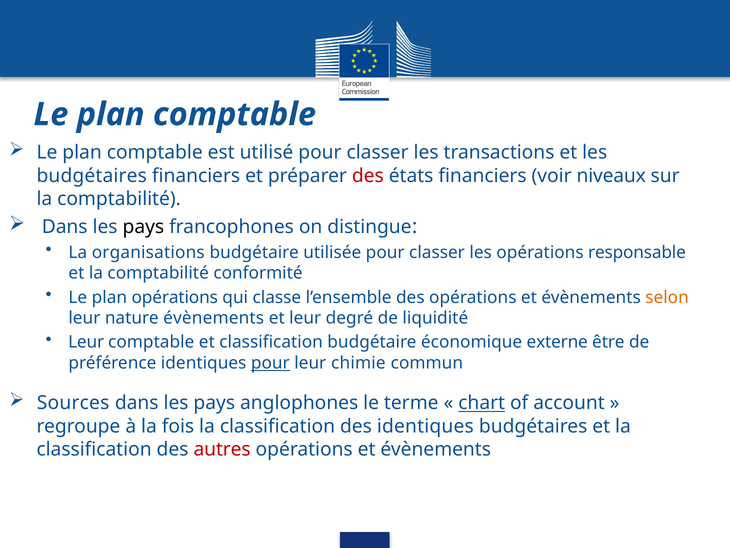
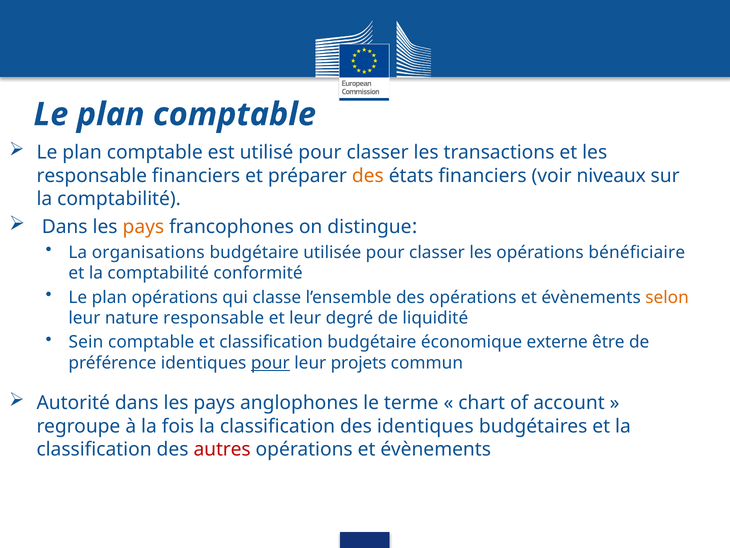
budgétaires at (92, 176): budgétaires -> responsable
des at (368, 176) colour: red -> orange
pays at (143, 227) colour: black -> orange
responsable: responsable -> bénéficiaire
nature évènements: évènements -> responsable
Leur at (86, 342): Leur -> Sein
chimie: chimie -> projets
Sources: Sources -> Autorité
chart underline: present -> none
